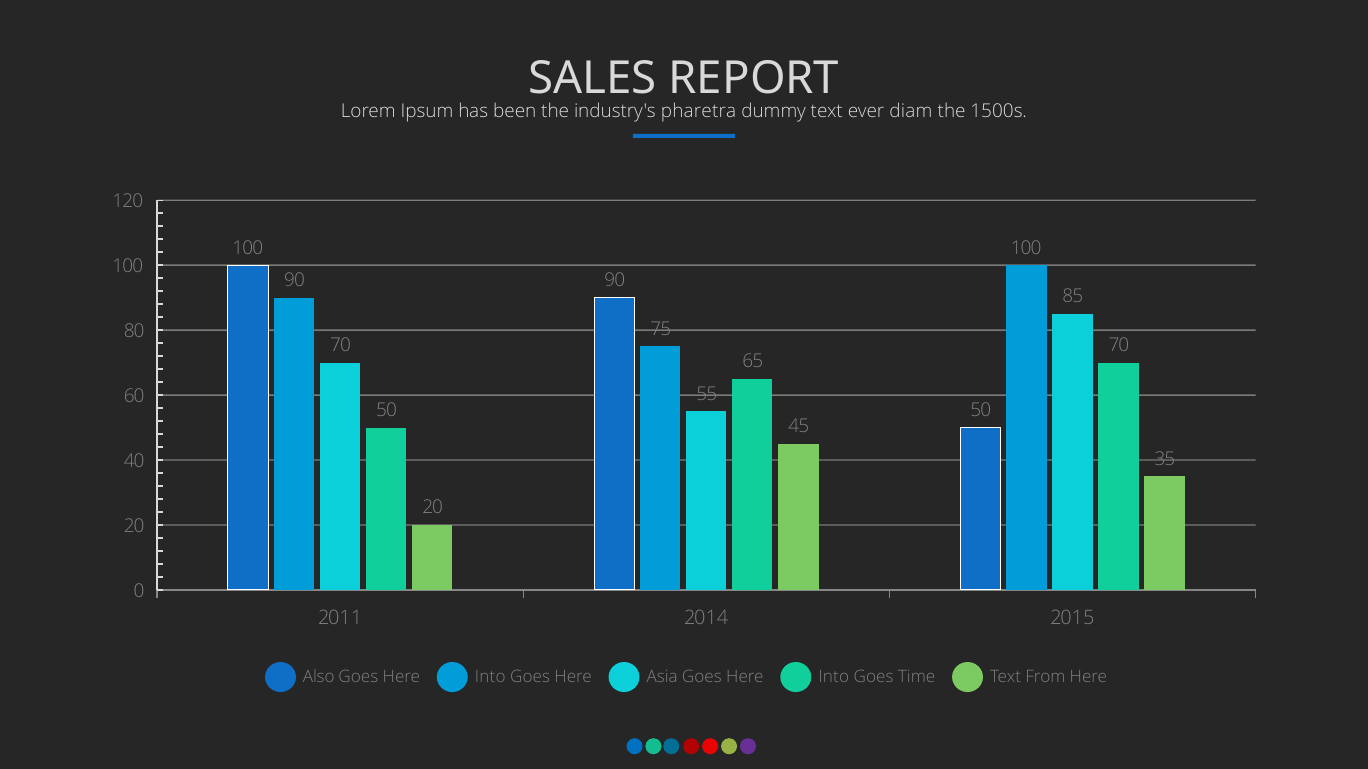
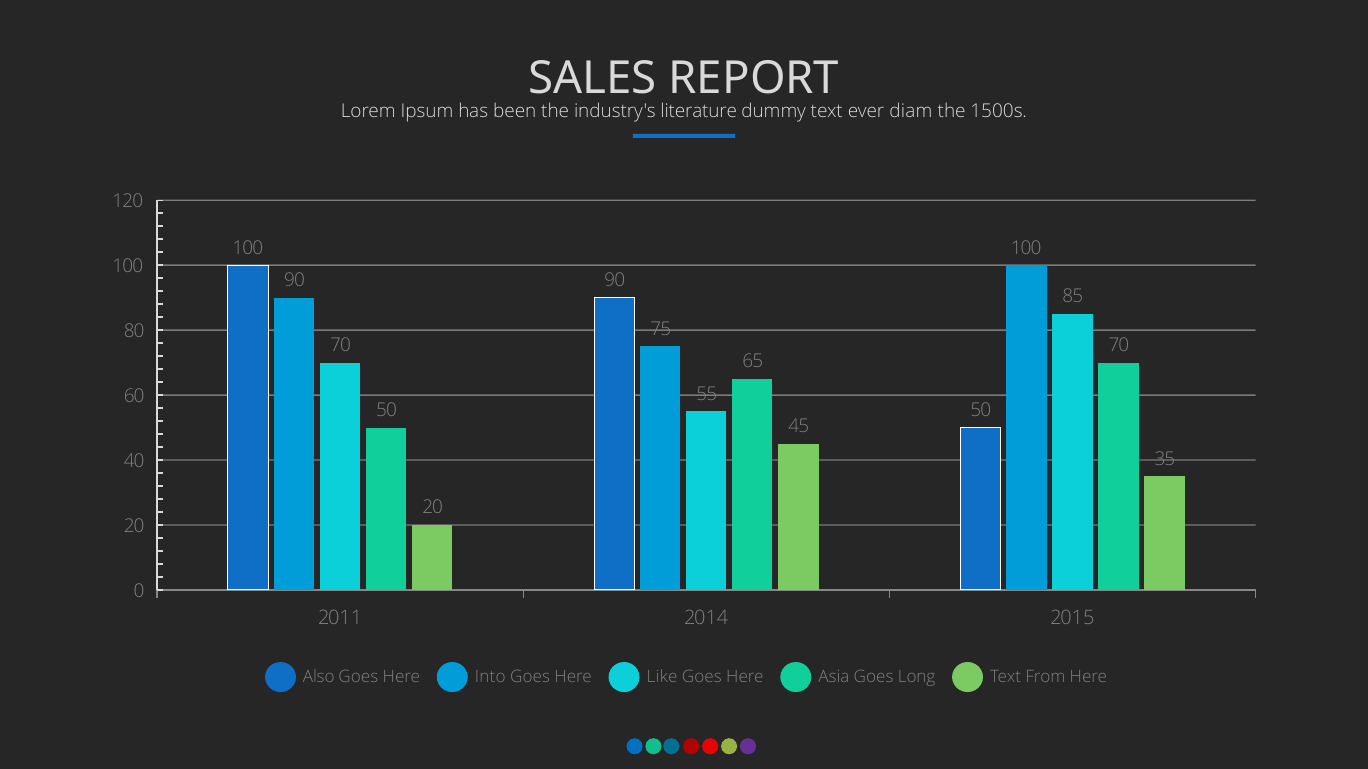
pharetra: pharetra -> literature
Asia: Asia -> Like
Into at (834, 677): Into -> Asia
Time: Time -> Long
